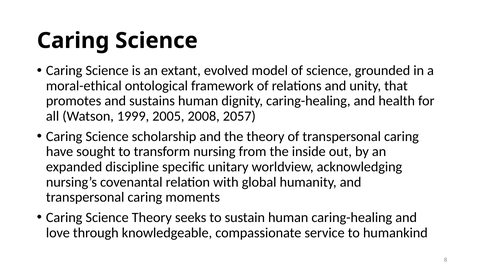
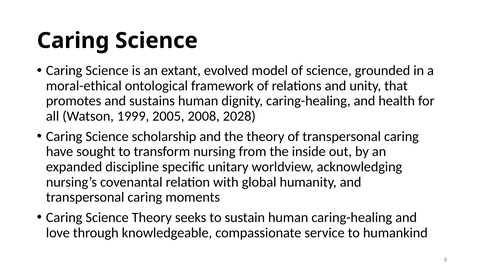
2057: 2057 -> 2028
